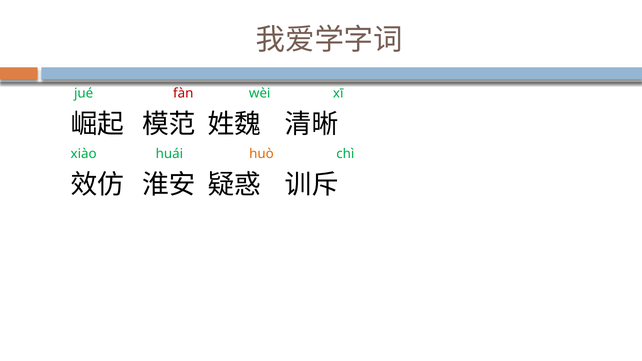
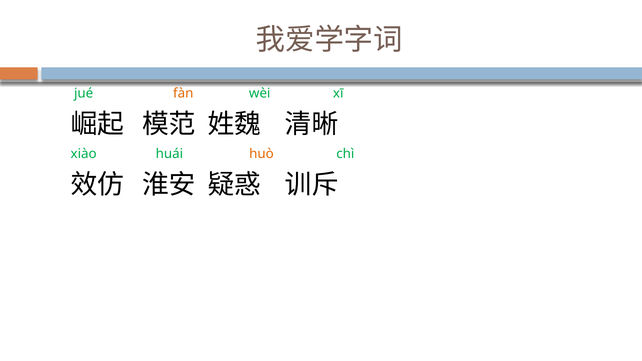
fàn colour: red -> orange
